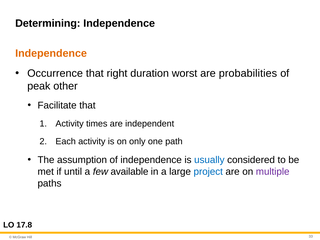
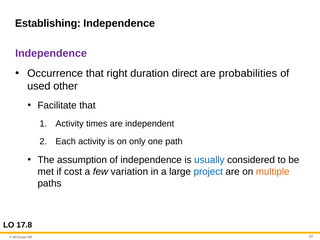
Determining: Determining -> Establishing
Independence at (51, 53) colour: orange -> purple
worst: worst -> direct
peak: peak -> used
until: until -> cost
available: available -> variation
multiple colour: purple -> orange
